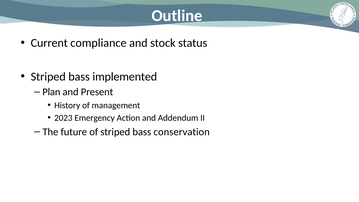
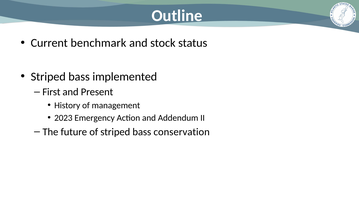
compliance: compliance -> benchmark
Plan: Plan -> First
